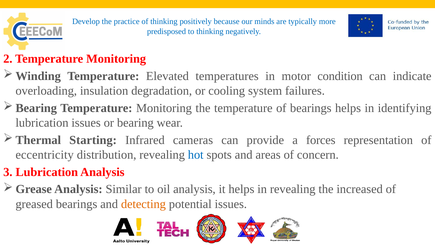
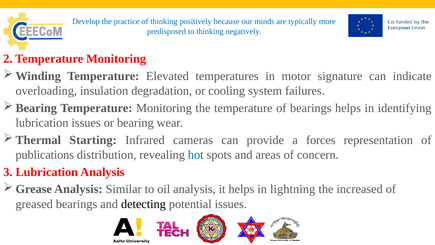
condition: condition -> signature
eccentricity: eccentricity -> publications
in revealing: revealing -> lightning
detecting colour: orange -> black
